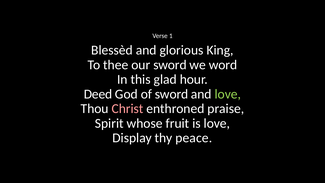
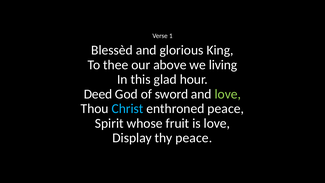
our sword: sword -> above
word: word -> living
Christ colour: pink -> light blue
enthroned praise: praise -> peace
